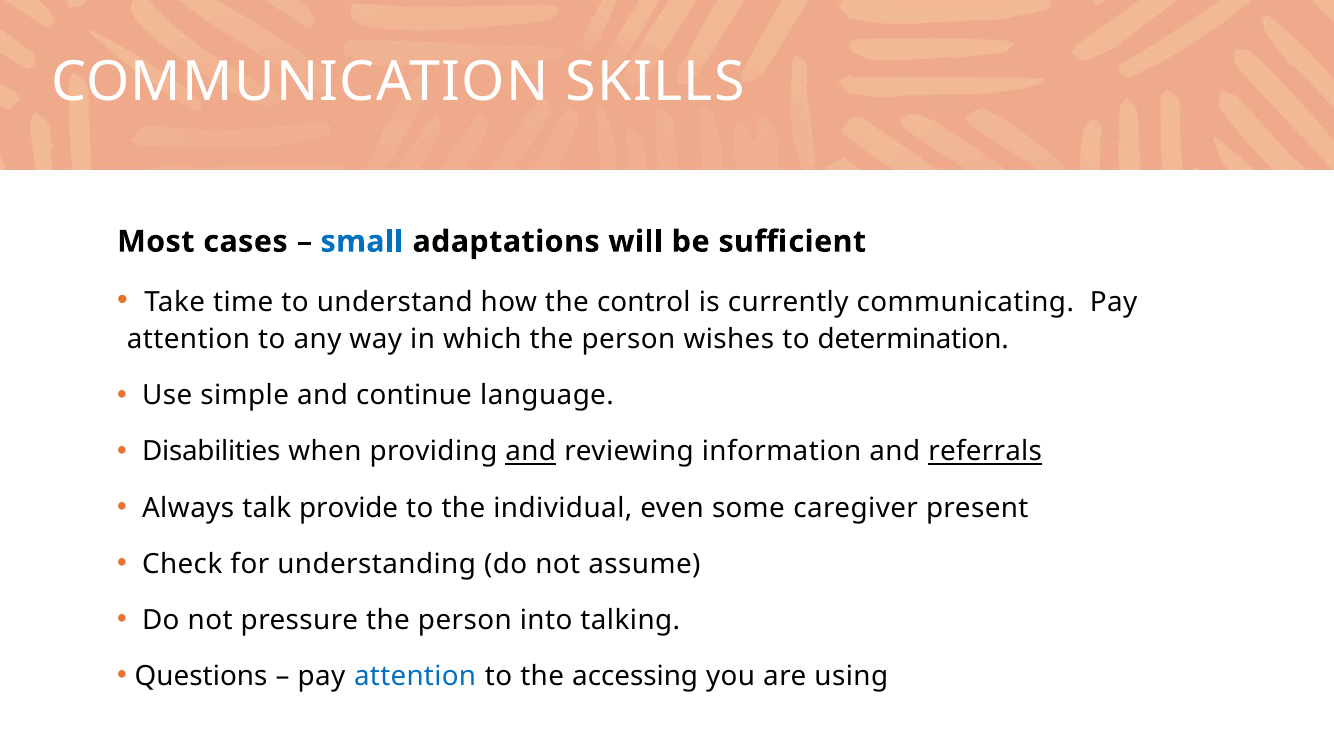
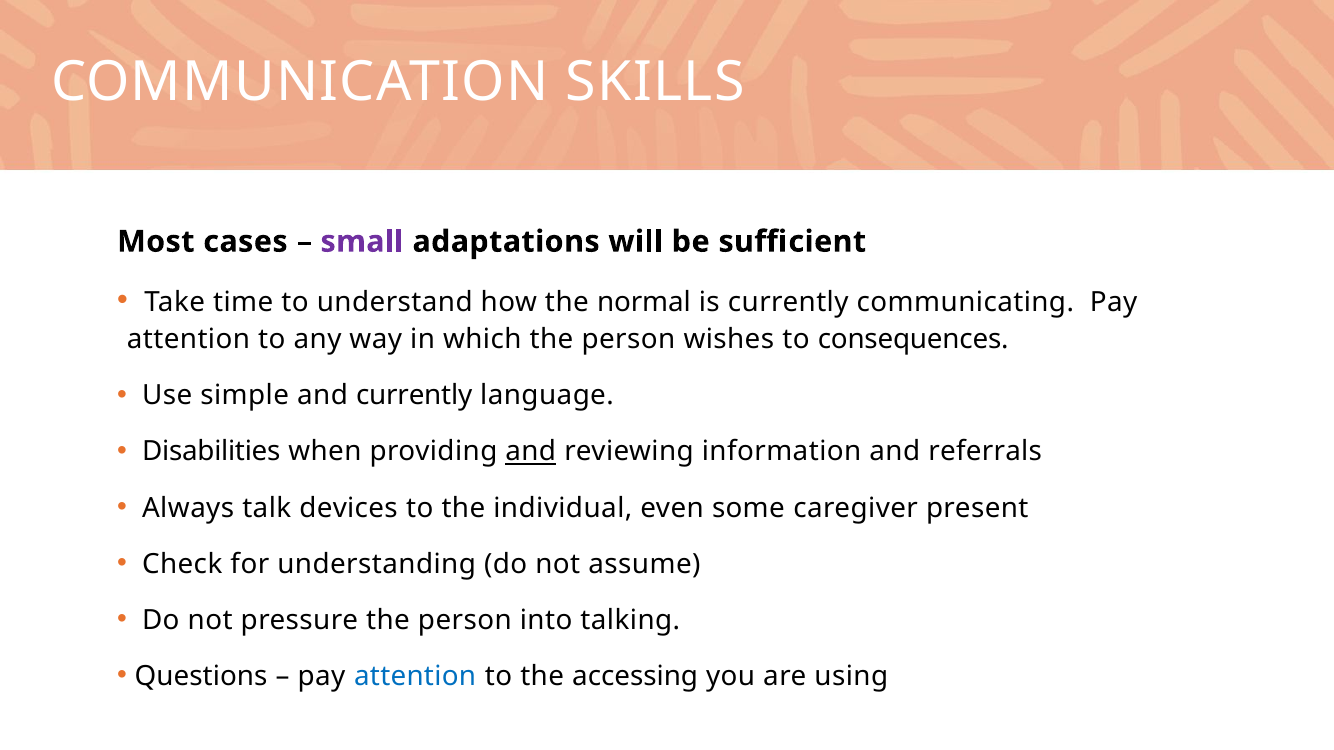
small colour: blue -> purple
control: control -> normal
determination: determination -> consequences
and continue: continue -> currently
referrals underline: present -> none
provide: provide -> devices
